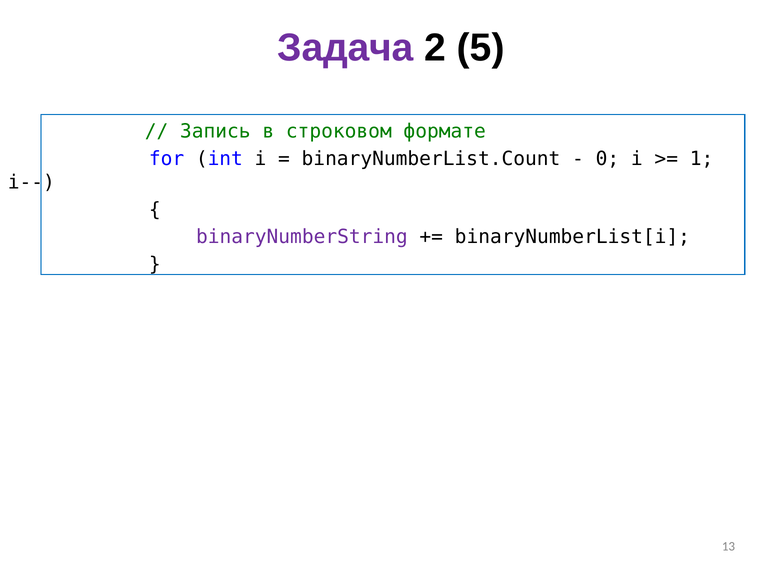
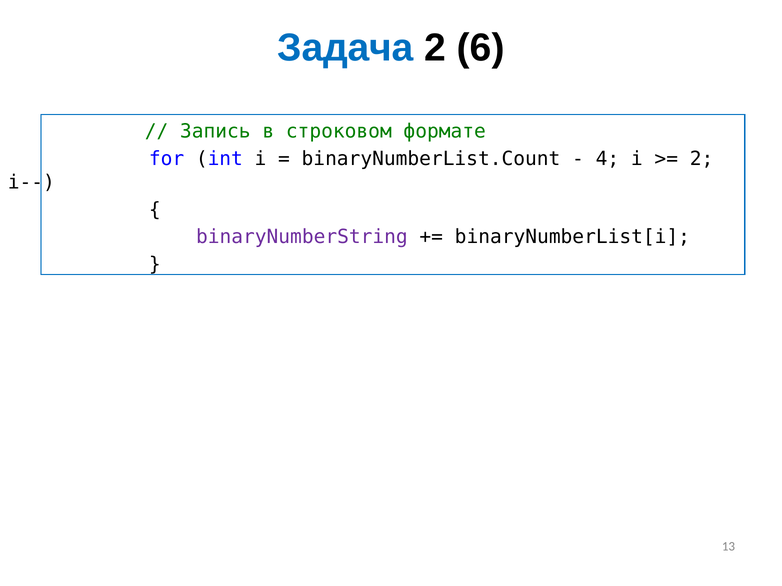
Задача colour: purple -> blue
5: 5 -> 6
0: 0 -> 4
1 at (702, 159): 1 -> 2
